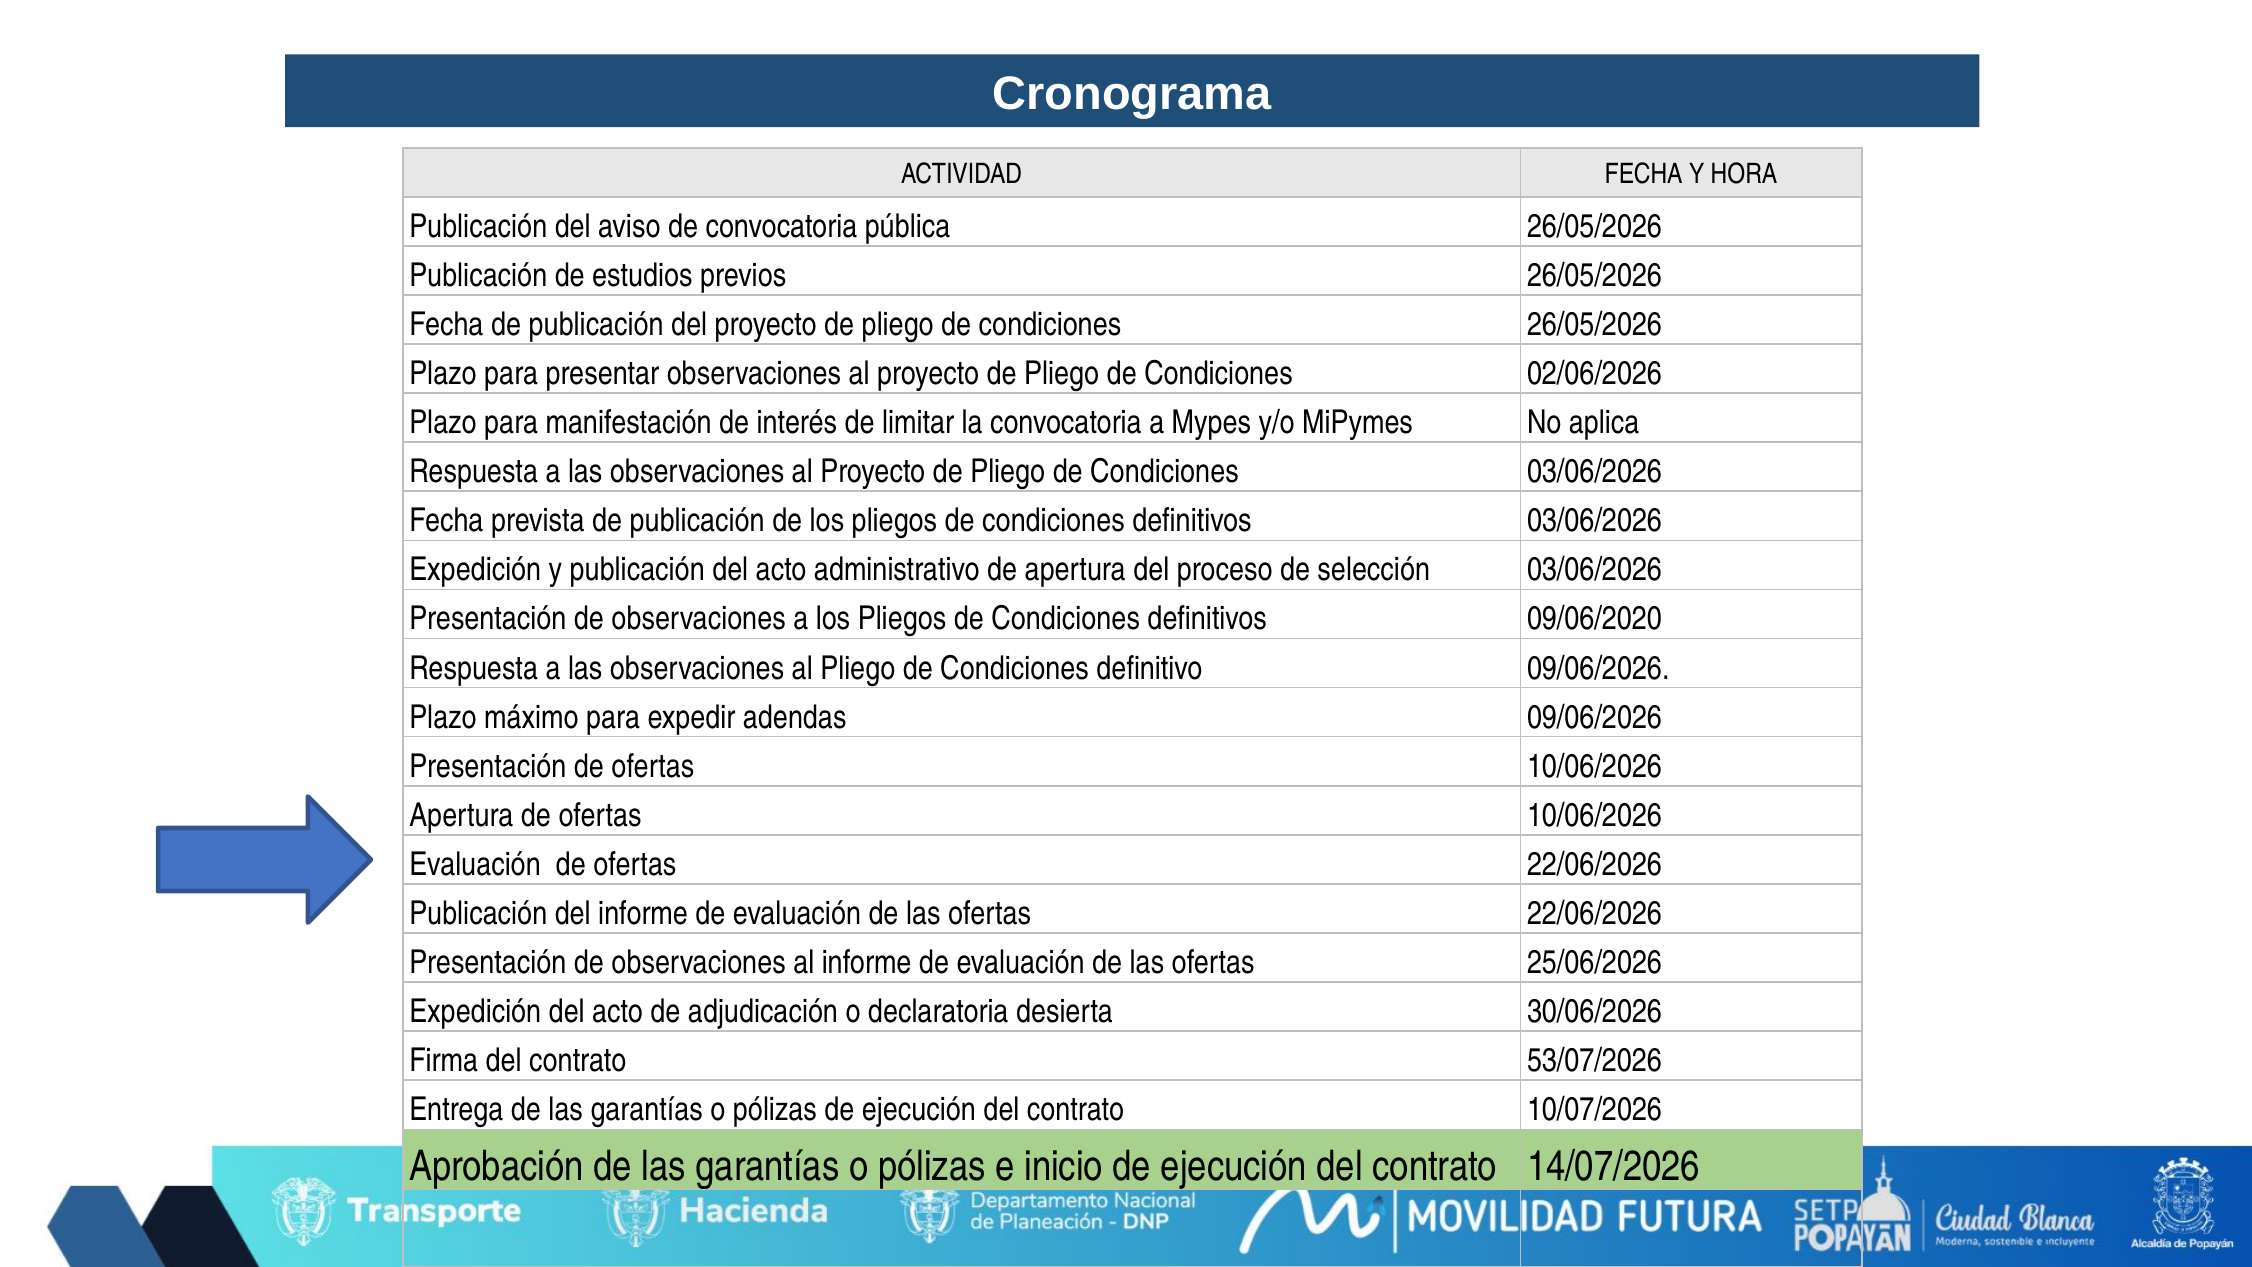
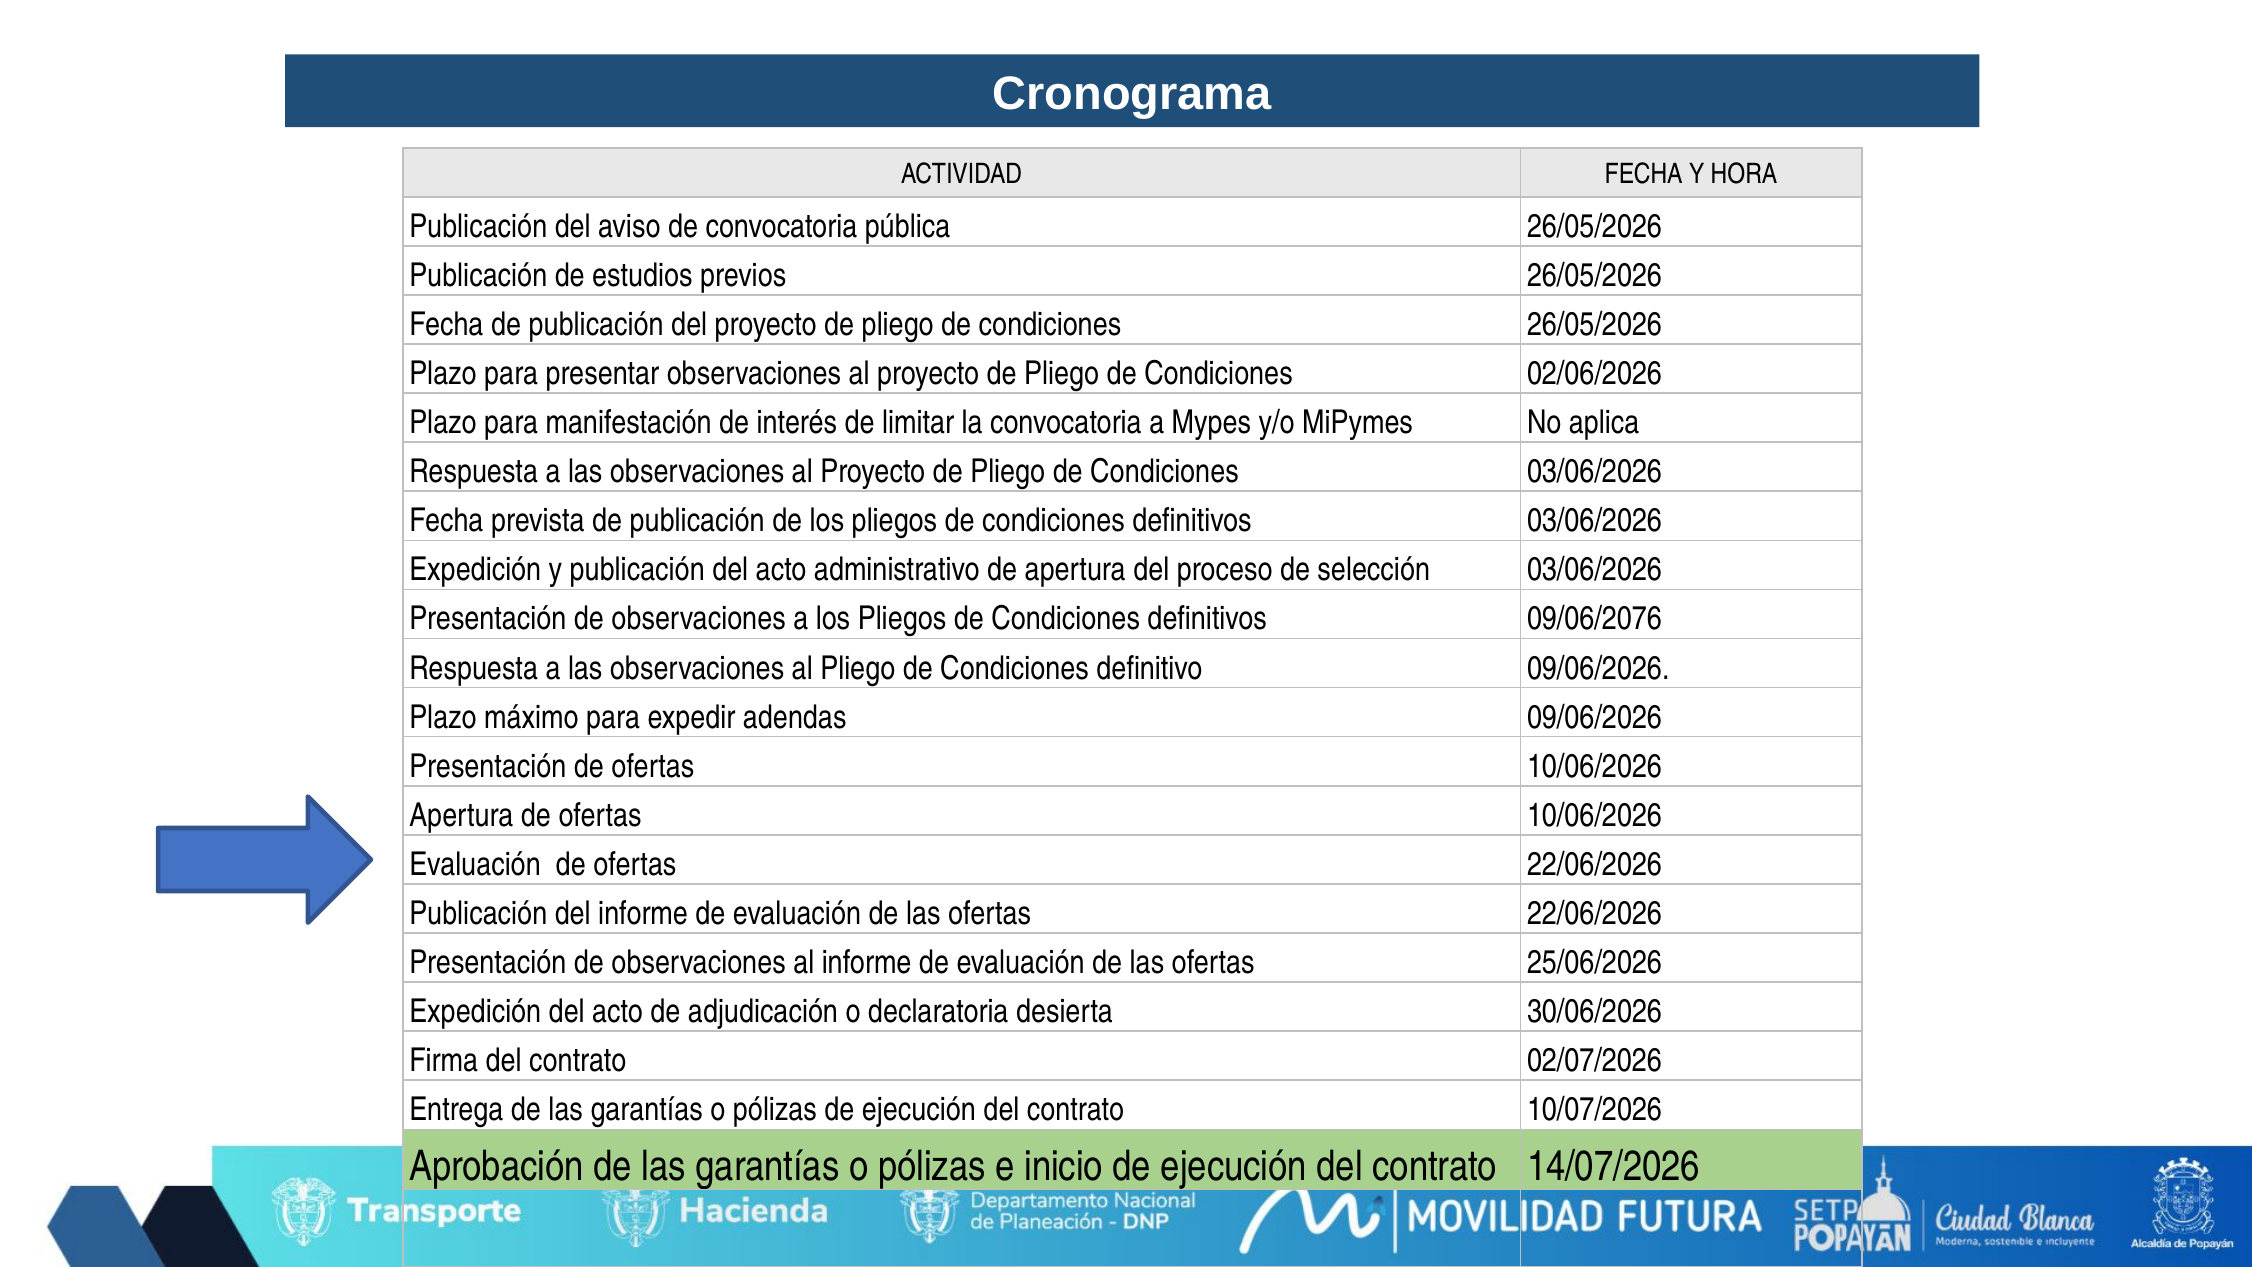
09/06/2020: 09/06/2020 -> 09/06/2076
53/07/2026: 53/07/2026 -> 02/07/2026
